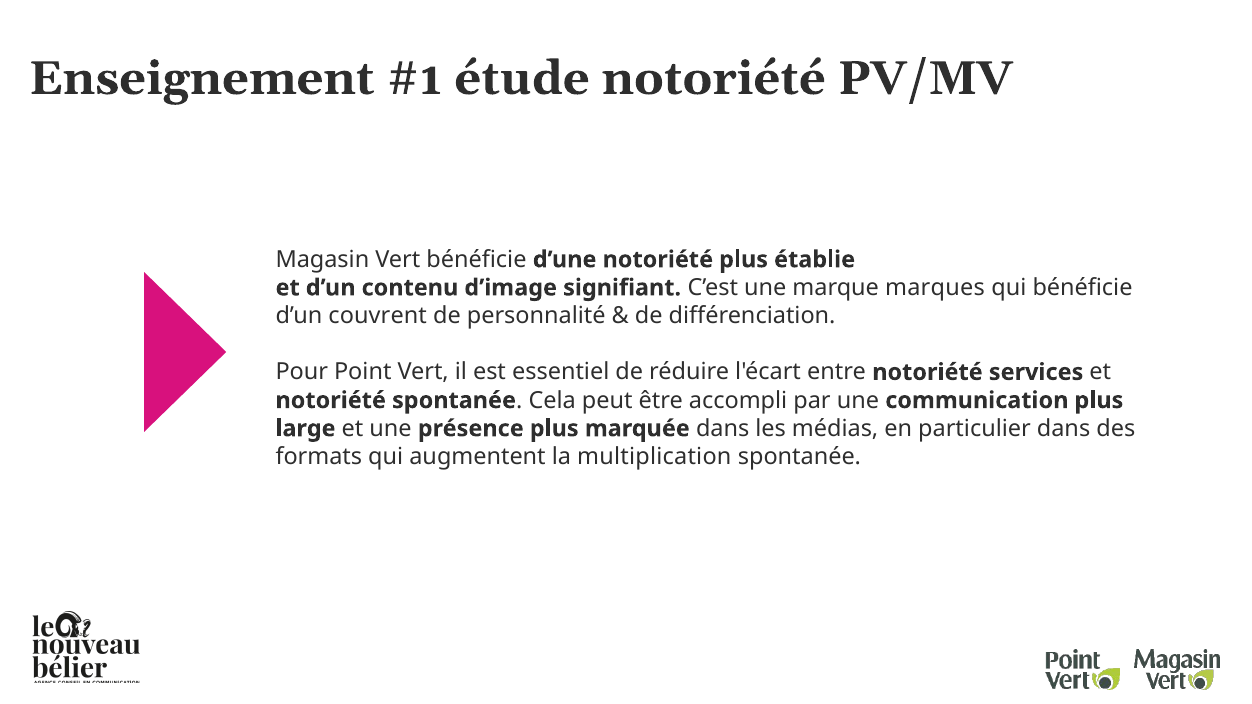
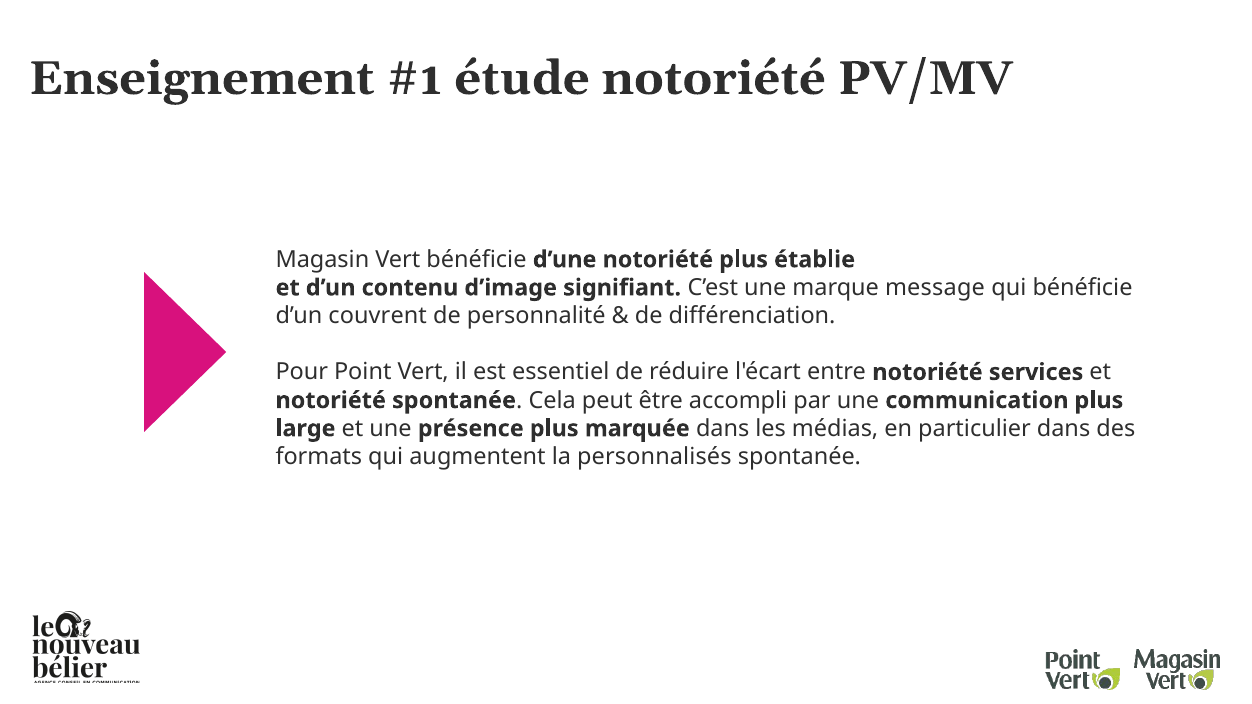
marques: marques -> message
multiplication: multiplication -> personnalisés
